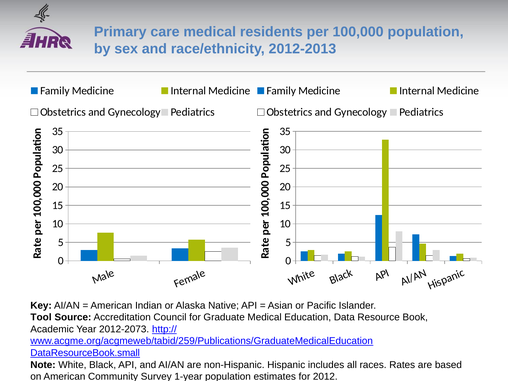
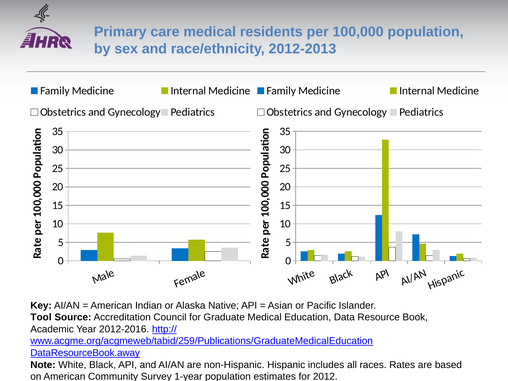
2012-2073: 2012-2073 -> 2012-2016
DataResourceBook.small: DataResourceBook.small -> DataResourceBook.away
